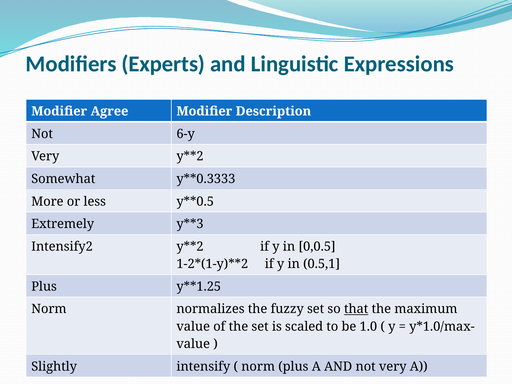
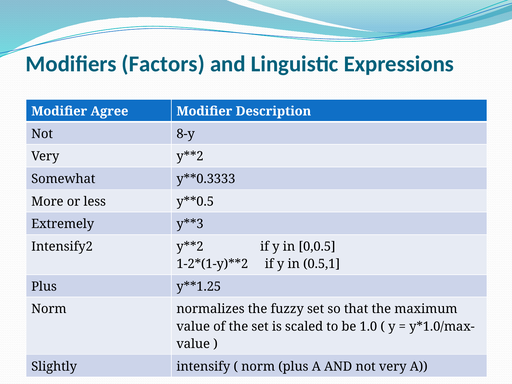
Experts: Experts -> Factors
6-y: 6-y -> 8-y
that underline: present -> none
